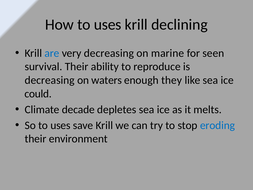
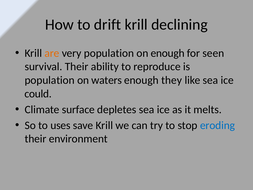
How to uses: uses -> drift
are colour: blue -> orange
very decreasing: decreasing -> population
on marine: marine -> enough
decreasing at (50, 80): decreasing -> population
decade: decade -> surface
